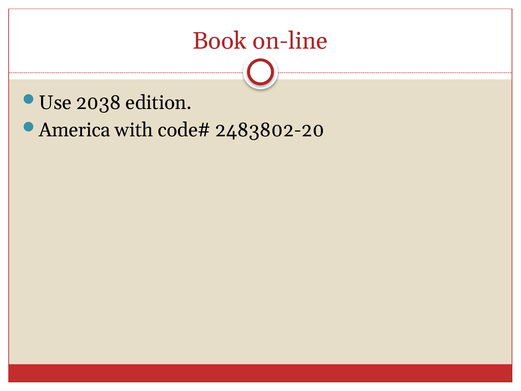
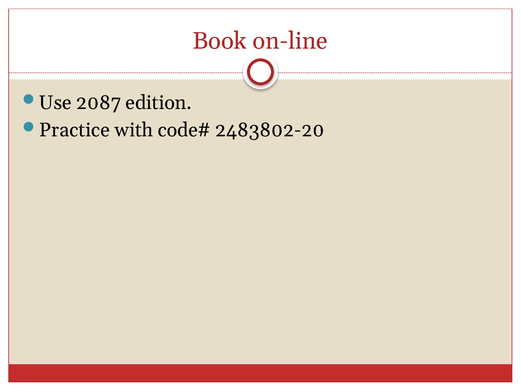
2038: 2038 -> 2087
America: America -> Practice
